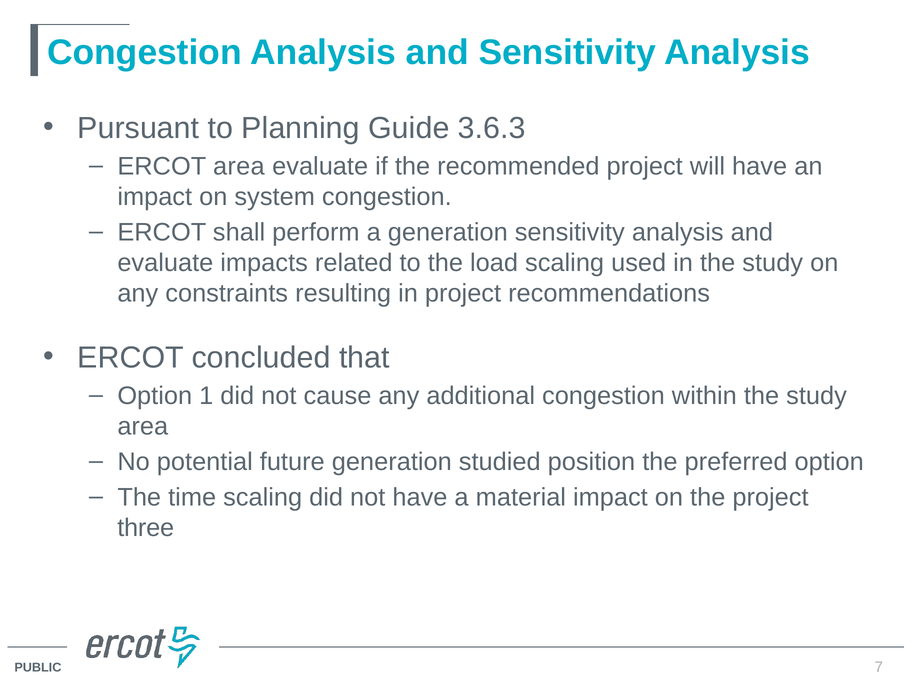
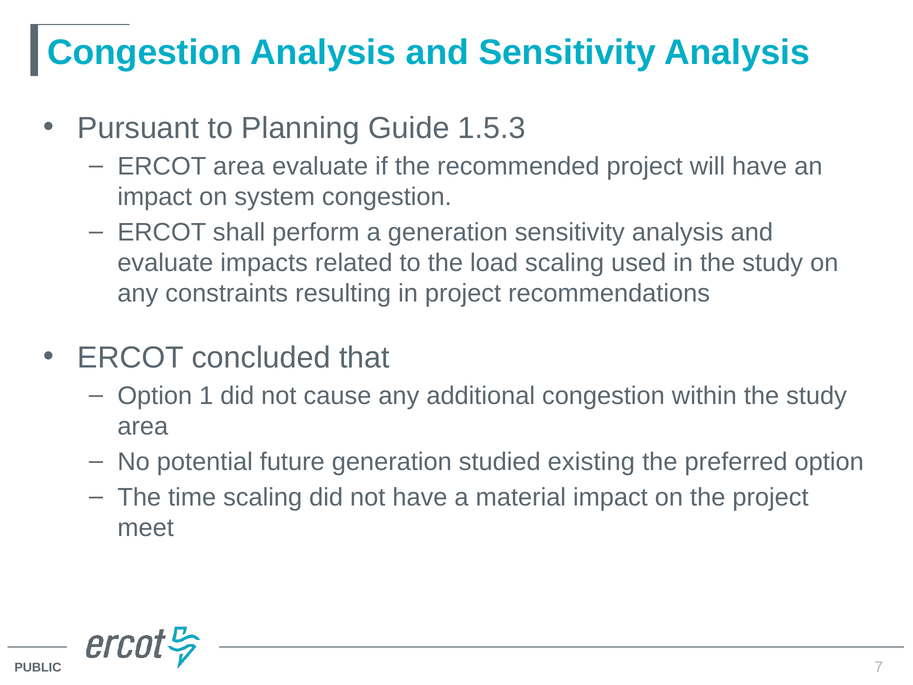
3.6.3: 3.6.3 -> 1.5.3
position: position -> existing
three: three -> meet
